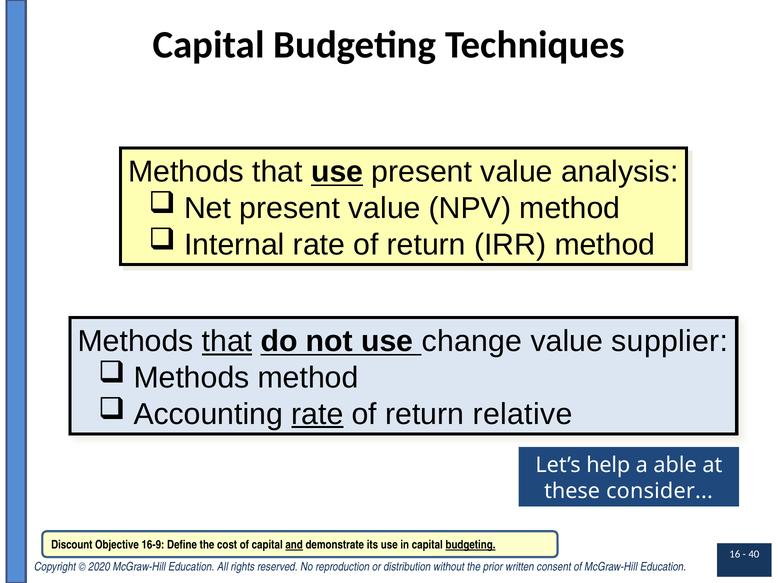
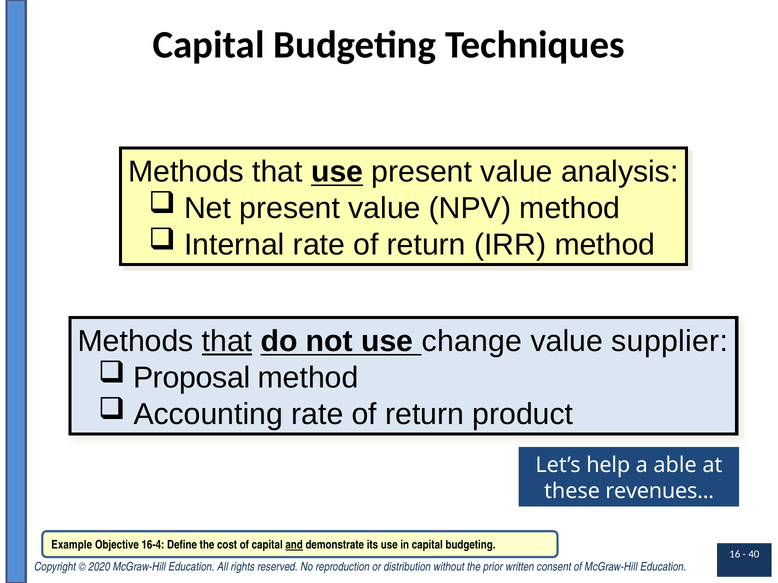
Methods at (192, 378): Methods -> Proposal
rate at (317, 414) underline: present -> none
relative: relative -> product
consider: consider -> revenues
Discount: Discount -> Example
16-9: 16-9 -> 16-4
budgeting at (471, 545) underline: present -> none
